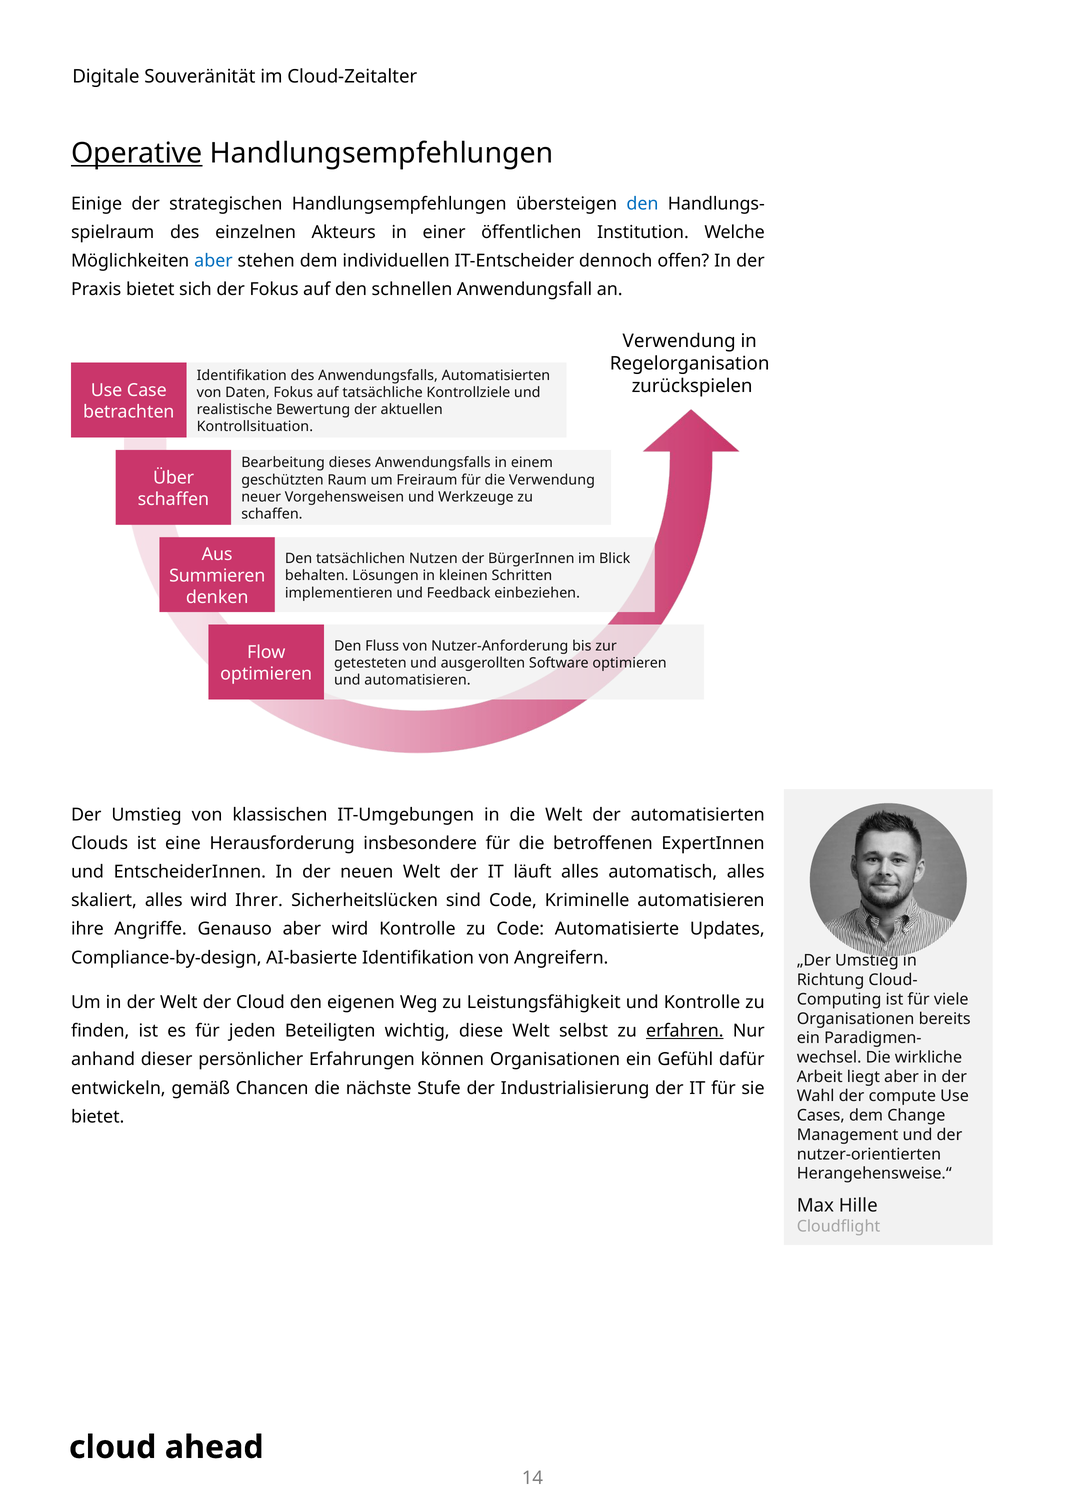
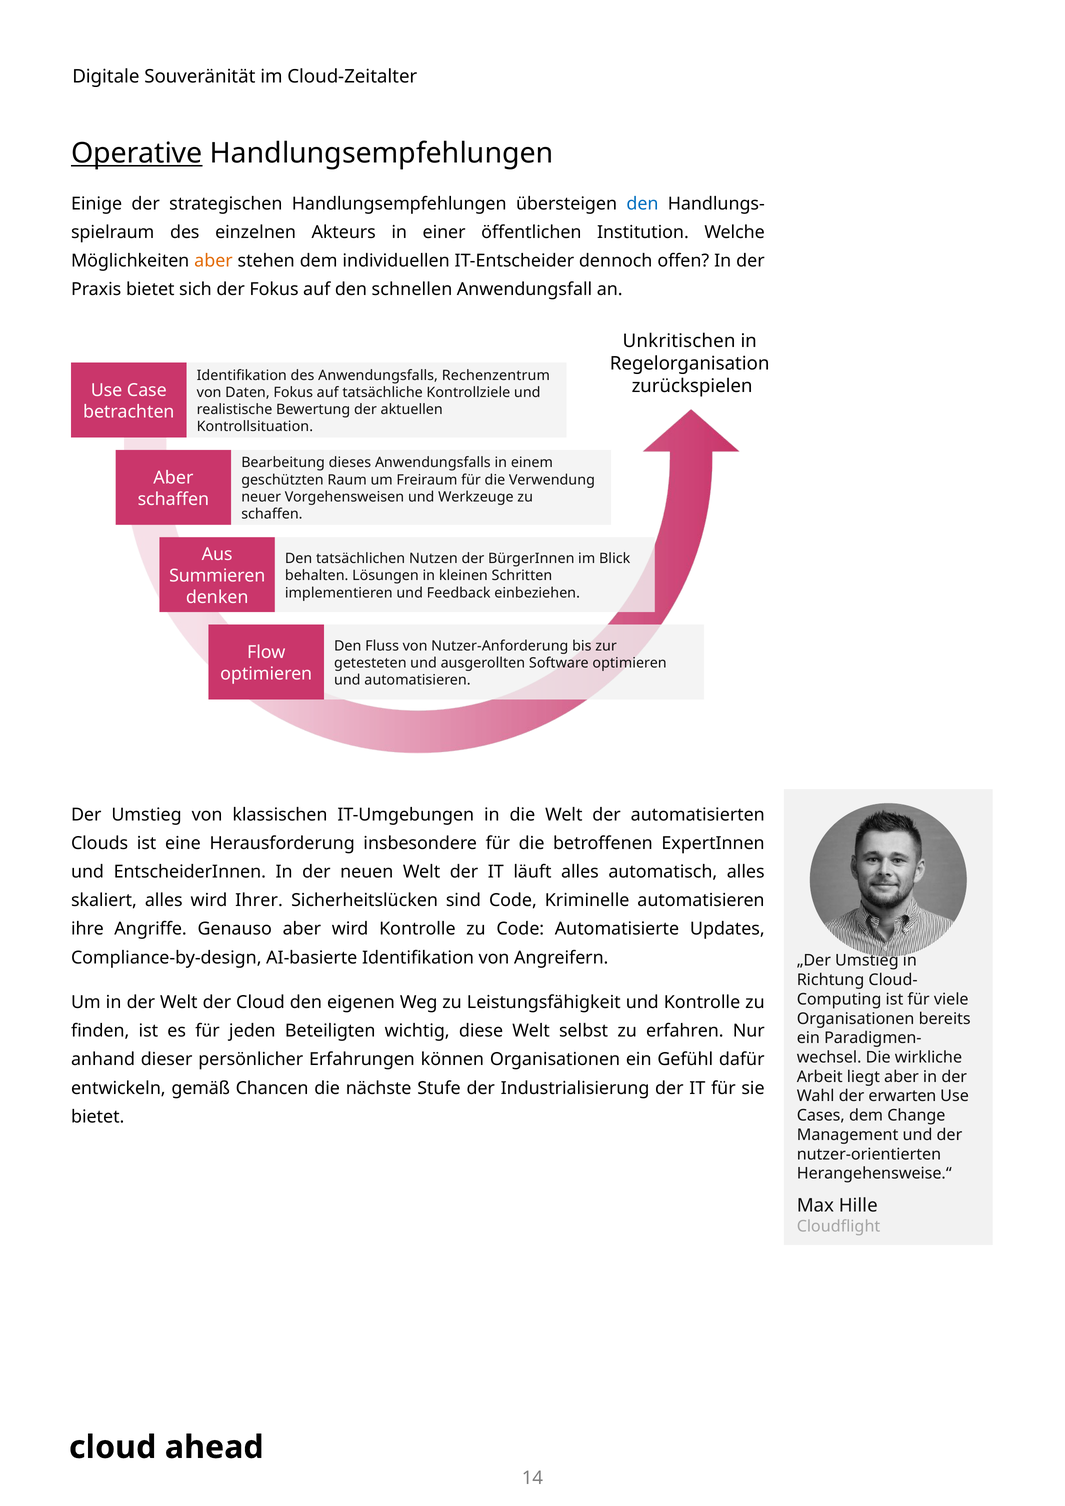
aber at (213, 261) colour: blue -> orange
Verwendung at (679, 341): Verwendung -> Unkritischen
Anwendungsfalls Automatisierten: Automatisierten -> Rechenzentrum
Über at (174, 478): Über -> Aber
erfahren underline: present -> none
compute: compute -> erwarten
